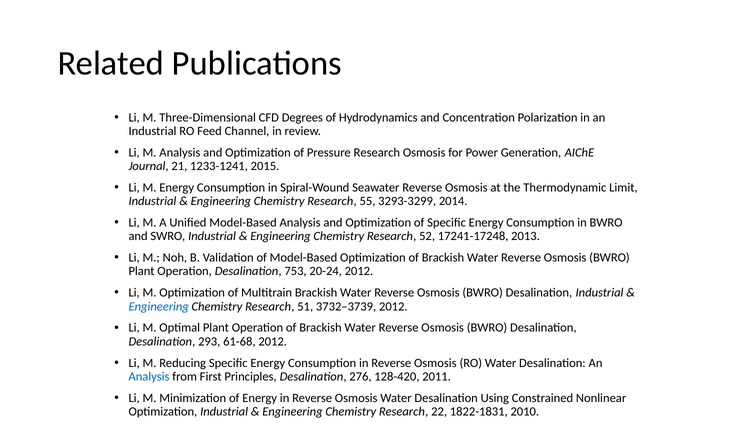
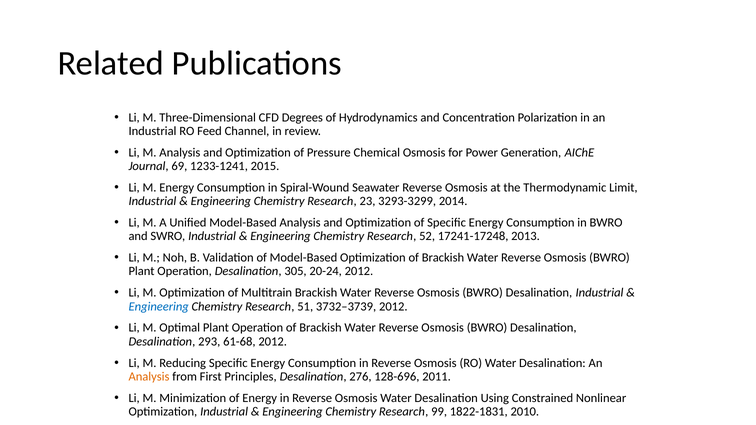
Pressure Research: Research -> Chemical
21: 21 -> 69
55: 55 -> 23
753: 753 -> 305
Analysis at (149, 377) colour: blue -> orange
128-420: 128-420 -> 128-696
22: 22 -> 99
